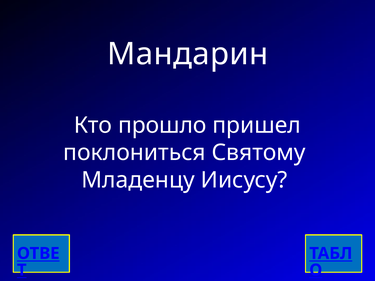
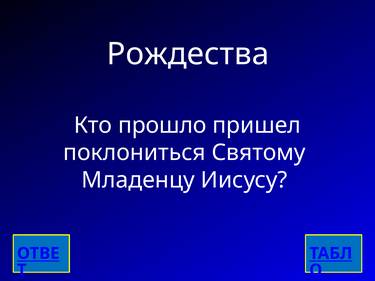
Мандарин: Мандарин -> Рождества
